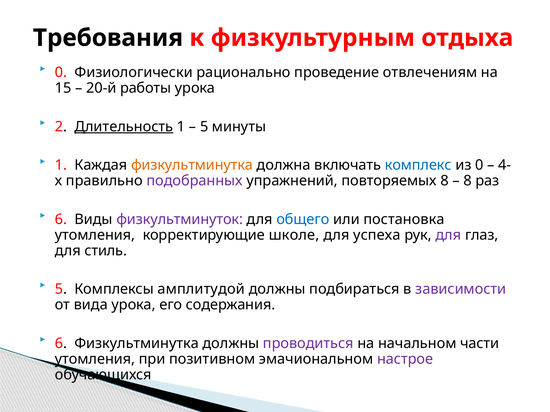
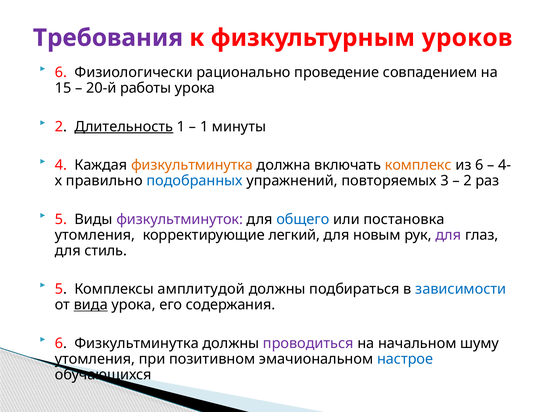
Требования colour: black -> purple
отдыха: отдыха -> уроков
0 at (61, 73): 0 -> 6
отвлечениям: отвлечениям -> совпадением
5 at (204, 127): 5 -> 1
1 at (61, 165): 1 -> 4
комплекс colour: blue -> orange
из 0: 0 -> 6
подобранных colour: purple -> blue
повторяемых 8: 8 -> 3
8 at (468, 181): 8 -> 2
6 at (61, 220): 6 -> 5
школе: школе -> легкий
успеха: успеха -> новым
зависимости colour: purple -> blue
вида underline: none -> present
части: части -> шуму
настрое colour: purple -> blue
